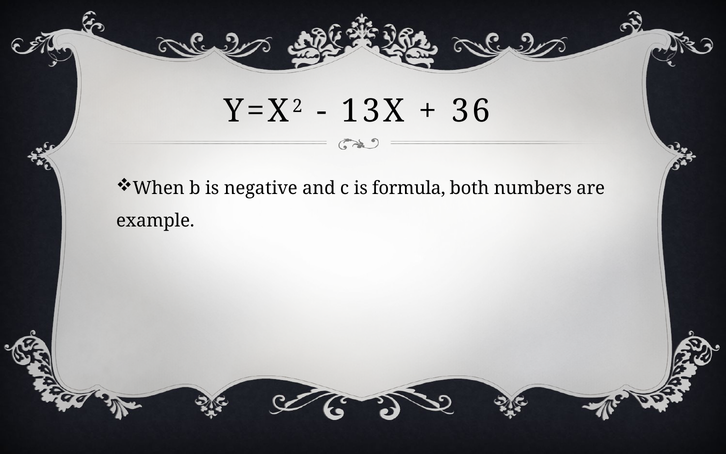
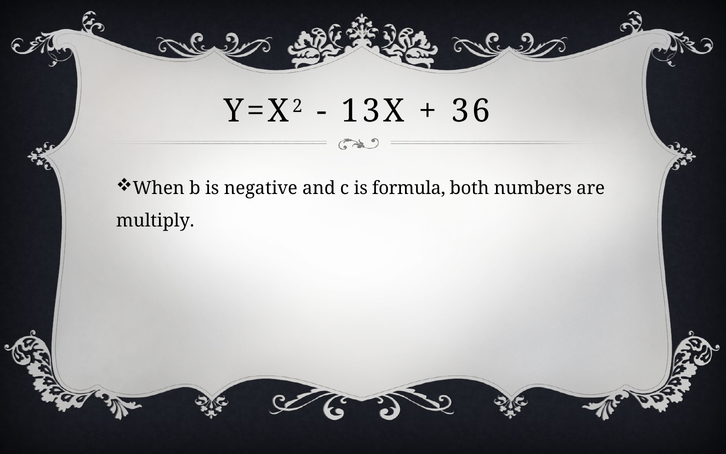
example: example -> multiply
